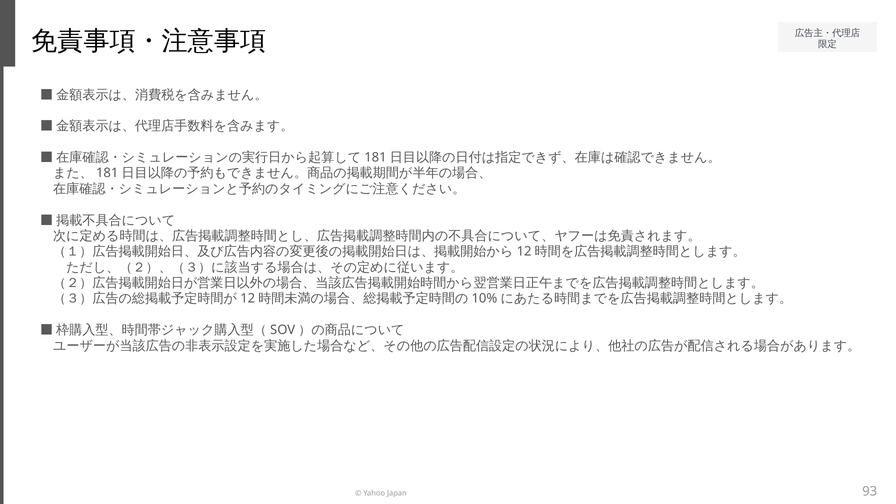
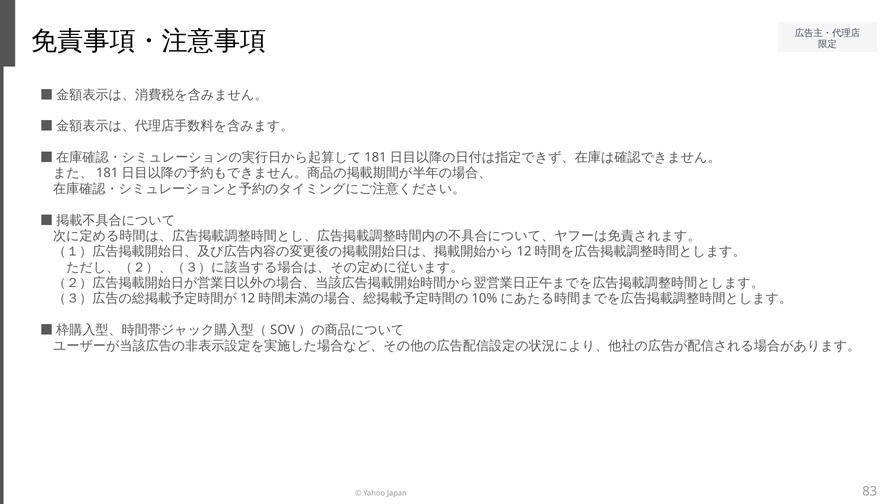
93: 93 -> 83
